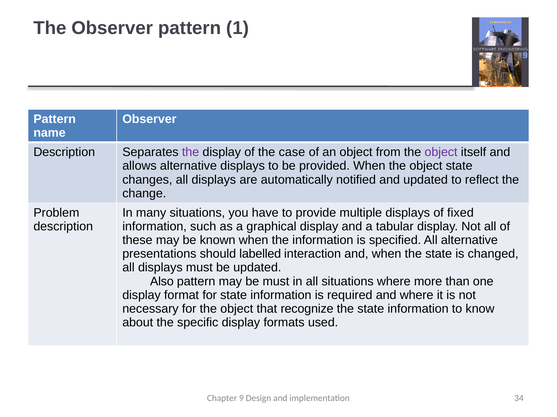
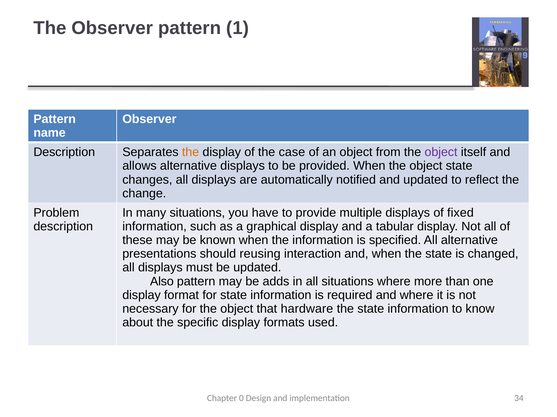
the at (191, 152) colour: purple -> orange
labelled: labelled -> reusing
be must: must -> adds
recognize: recognize -> hardware
9: 9 -> 0
